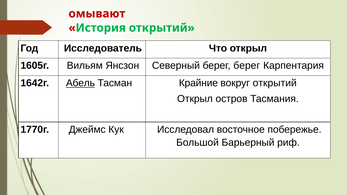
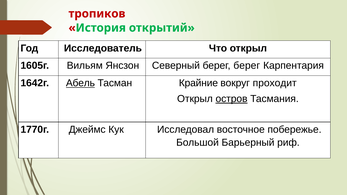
омывают: омывают -> тропиков
вокруг открытий: открытий -> проходит
остров underline: none -> present
